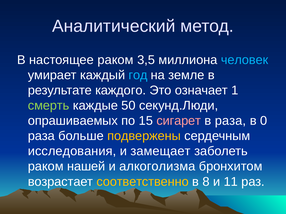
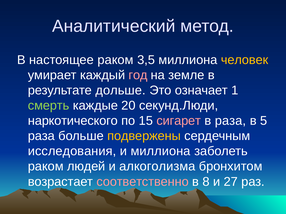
человек colour: light blue -> yellow
год colour: light blue -> pink
каждого: каждого -> дольше
50: 50 -> 20
опрашиваемых: опрашиваемых -> наркотического
0: 0 -> 5
и замещает: замещает -> миллиона
нашей: нашей -> людей
соответственно colour: yellow -> pink
11: 11 -> 27
